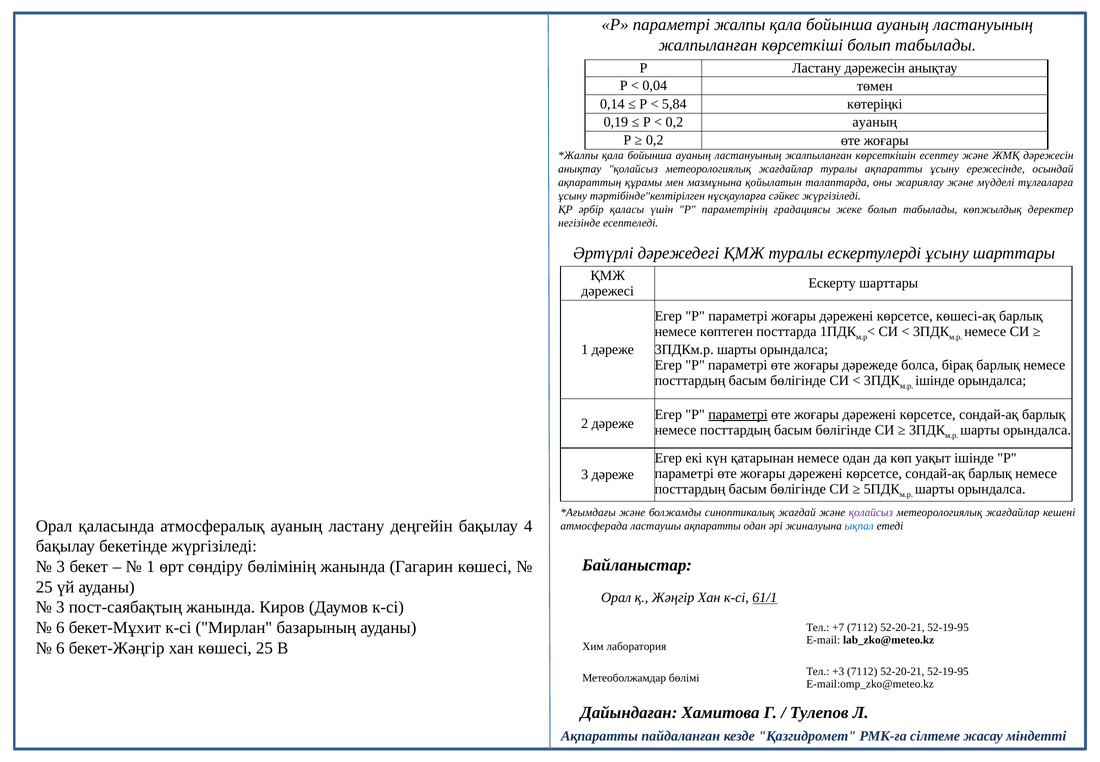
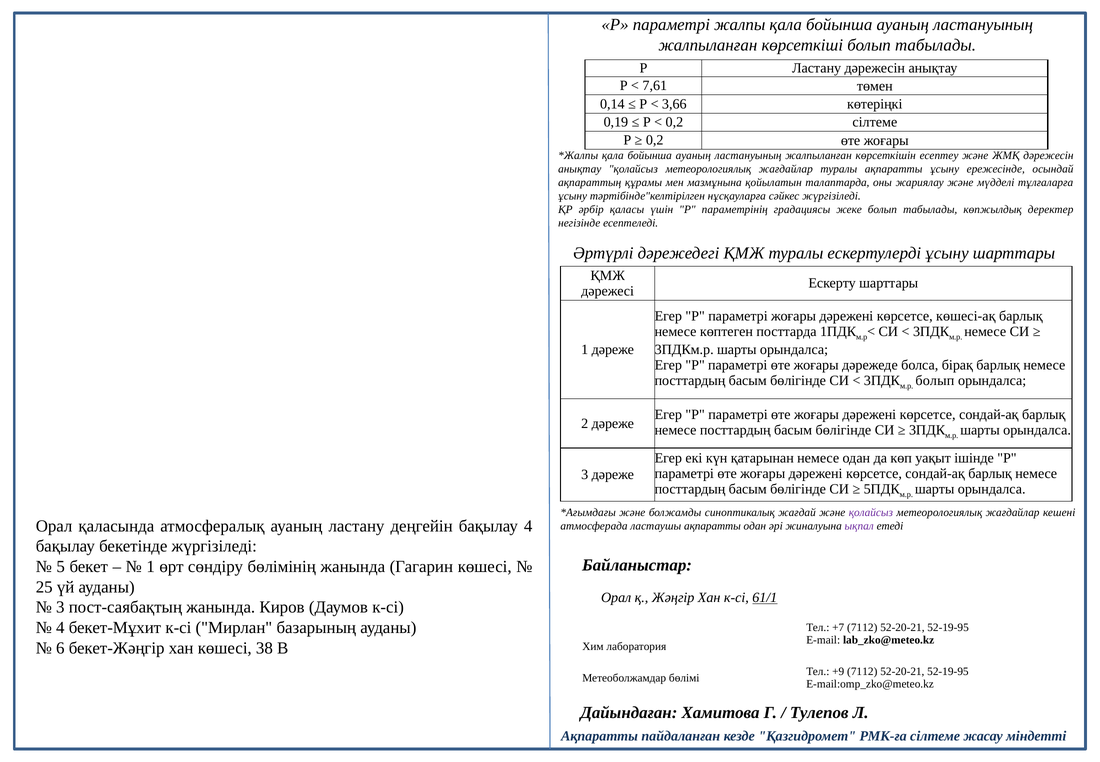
0,04: 0,04 -> 7,61
5,84: 5,84 -> 3,66
0,2 ауаның: ауаның -> сілтеме
ішінде at (935, 380): ішінде -> болып
параметрі at (738, 414) underline: present -> none
ықпал colour: blue -> purple
3 at (61, 566): 3 -> 5
6 at (60, 627): 6 -> 4
көшесі 25: 25 -> 38
+3: +3 -> +9
